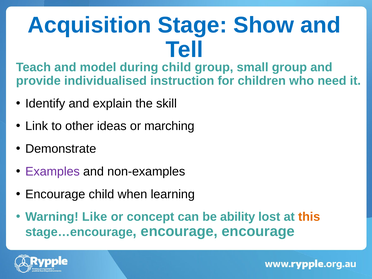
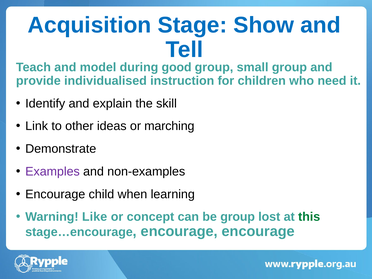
during child: child -> good
be ability: ability -> group
this colour: orange -> green
